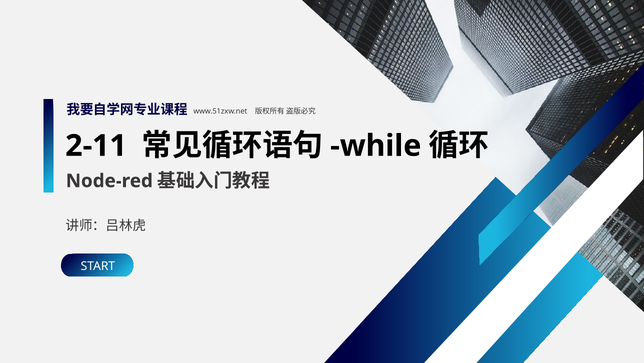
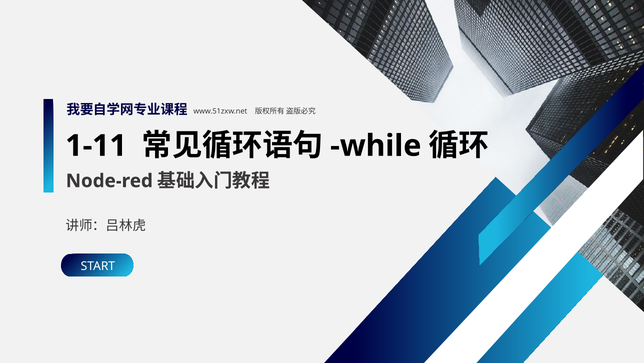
2-11: 2-11 -> 1-11
